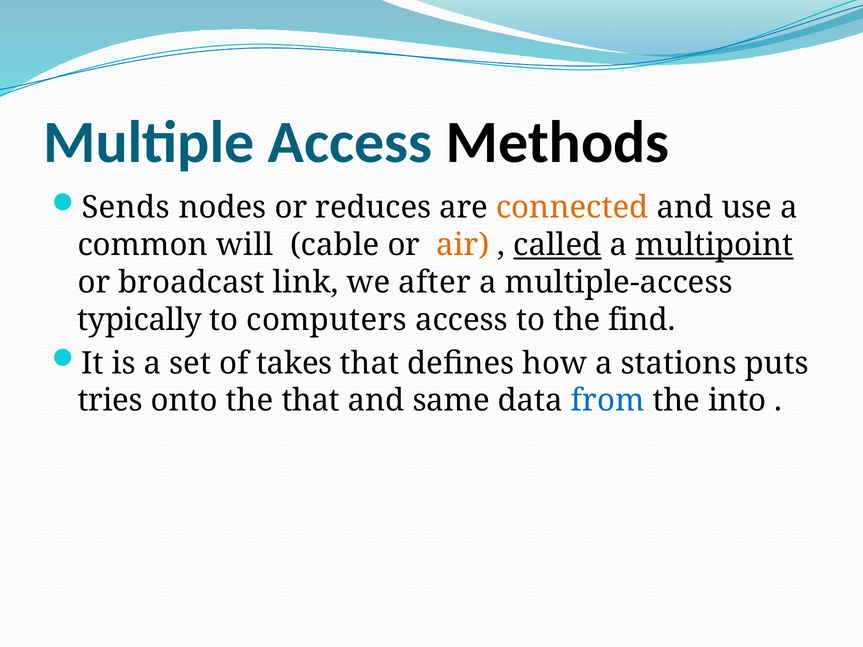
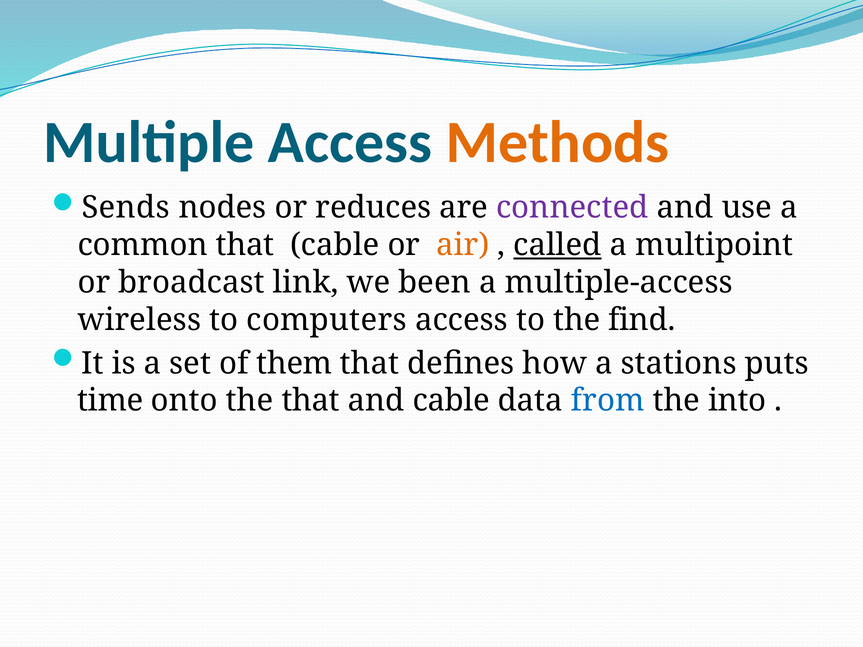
Methods colour: black -> orange
connected colour: orange -> purple
common will: will -> that
multipoint underline: present -> none
after: after -> been
typically: typically -> wireless
takes: takes -> them
tries: tries -> time
and same: same -> cable
